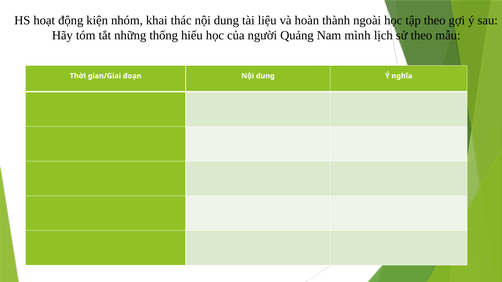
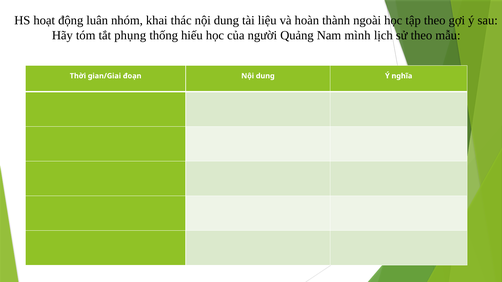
kiện: kiện -> luân
những: những -> phụng
